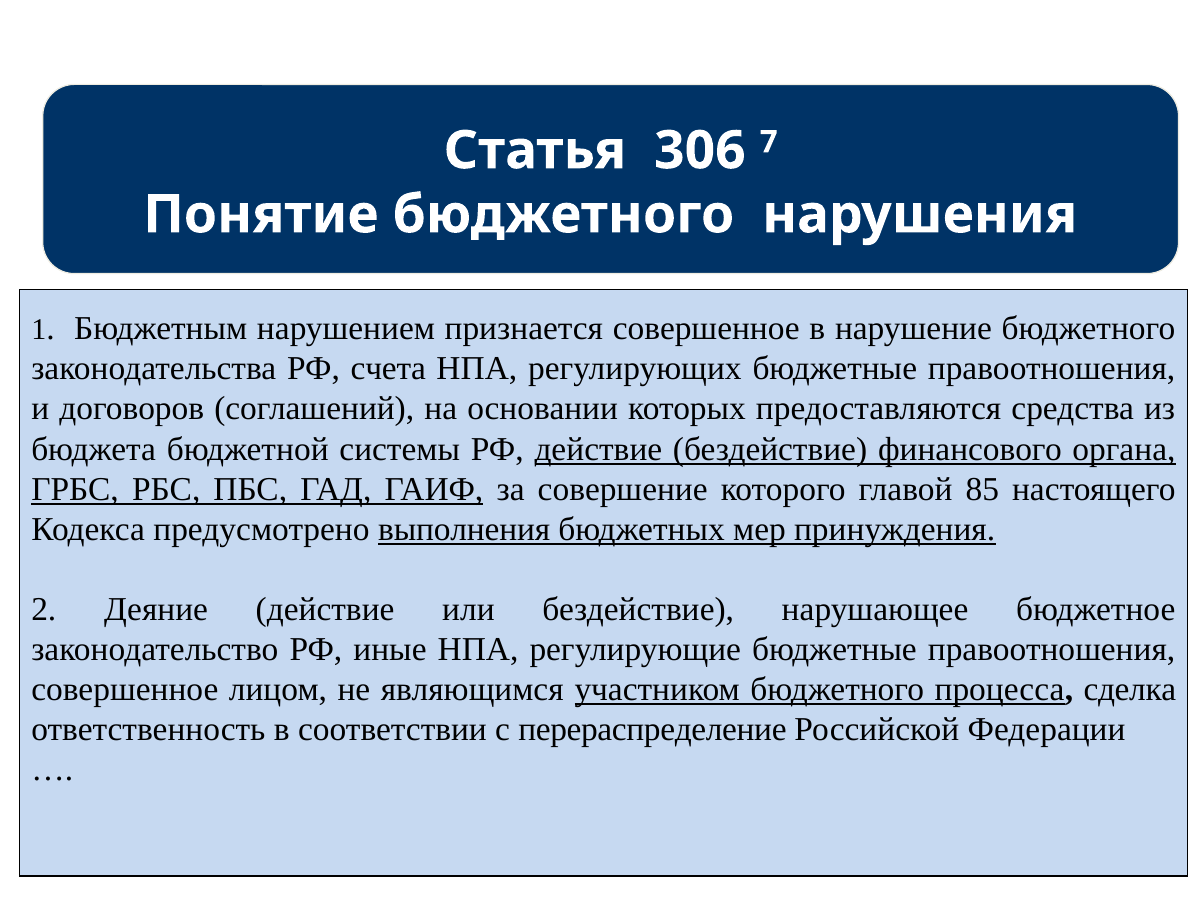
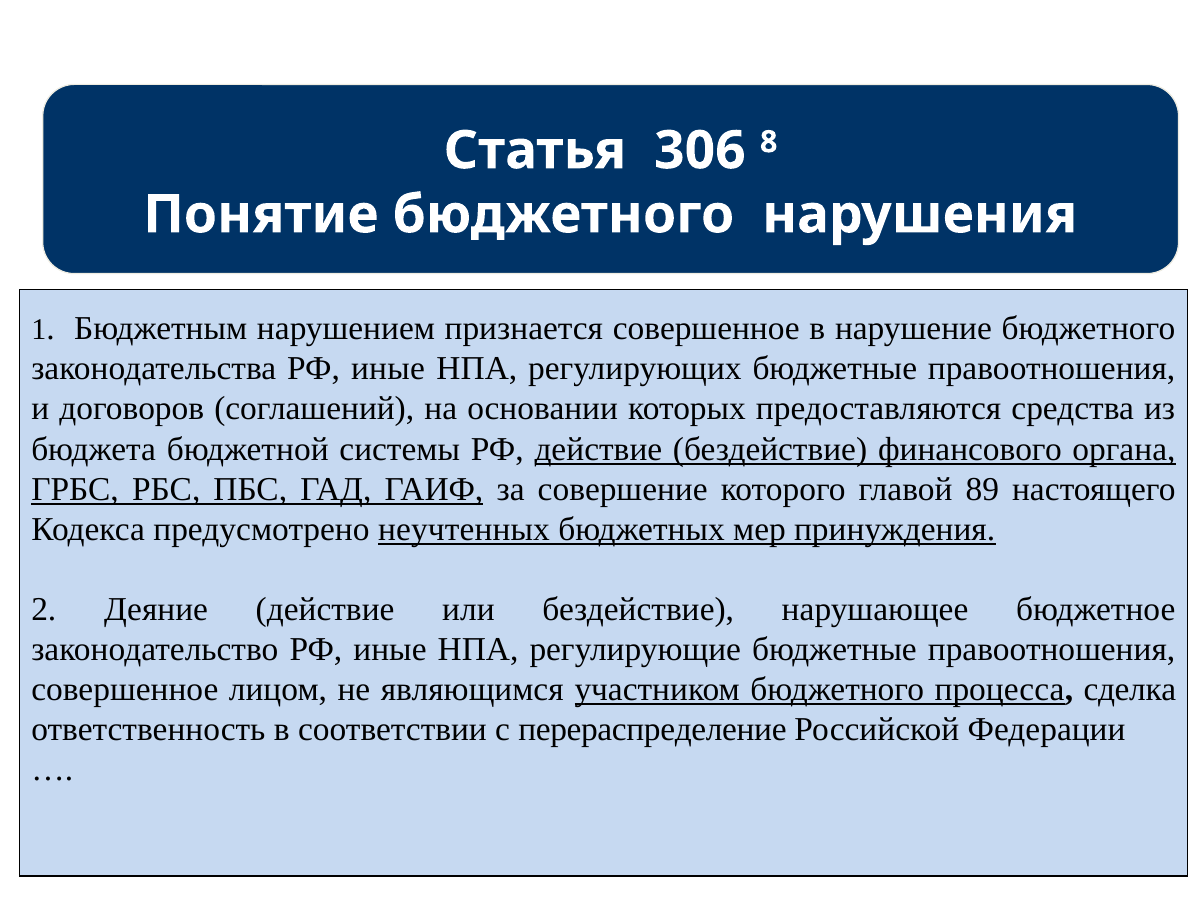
7: 7 -> 8
законодательства РФ счета: счета -> иные
85: 85 -> 89
выполнения: выполнения -> неучтенных
